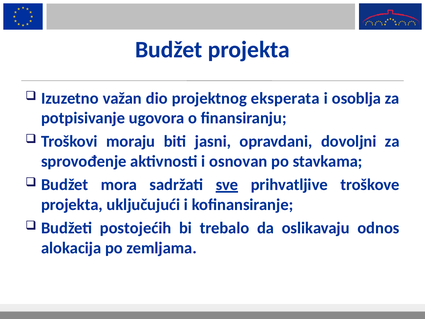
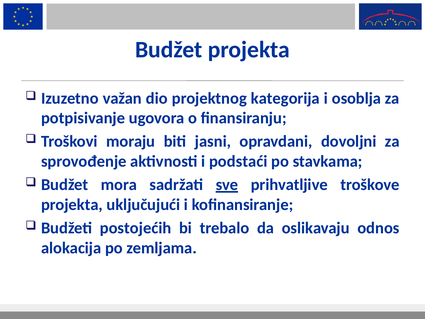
eksperata: eksperata -> kategorija
osnovan: osnovan -> podstaći
